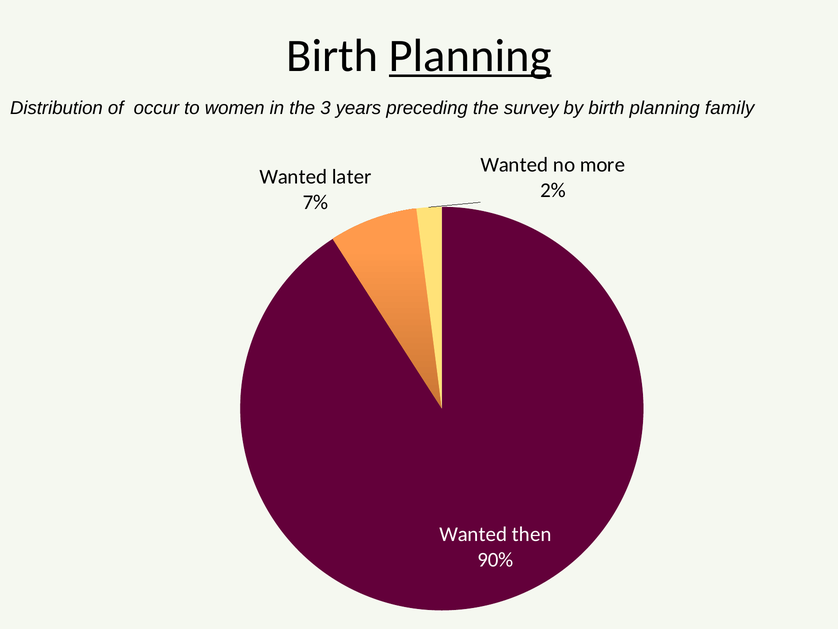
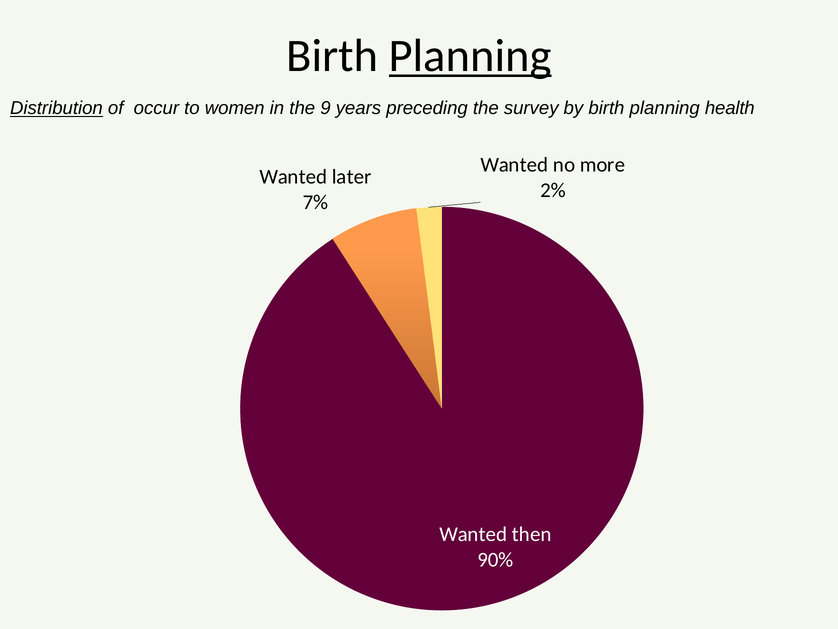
Distribution underline: none -> present
3: 3 -> 9
family: family -> health
